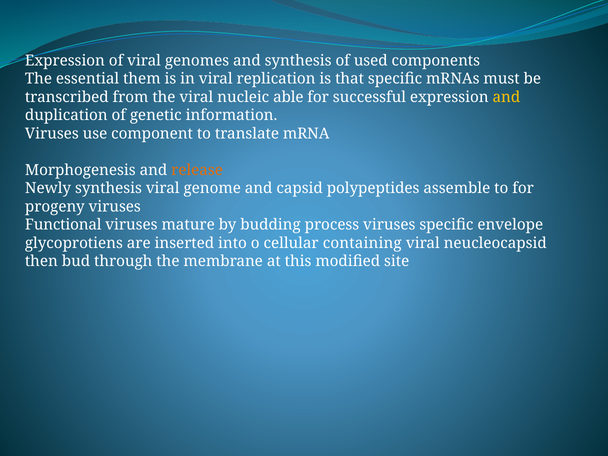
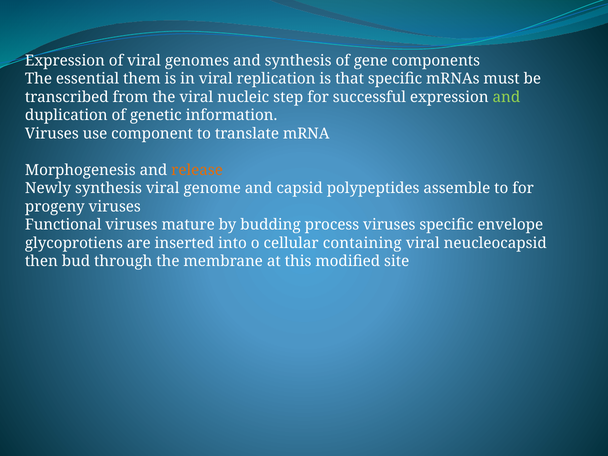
used: used -> gene
able: able -> step
and at (506, 97) colour: yellow -> light green
